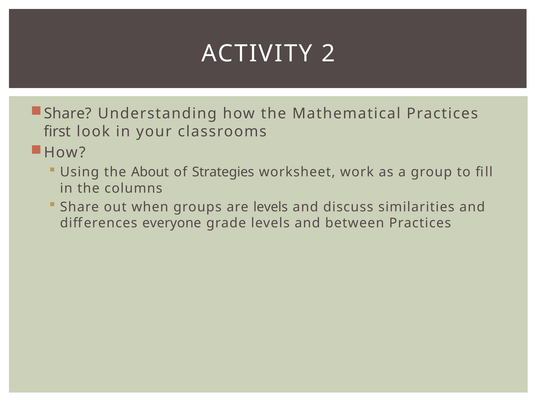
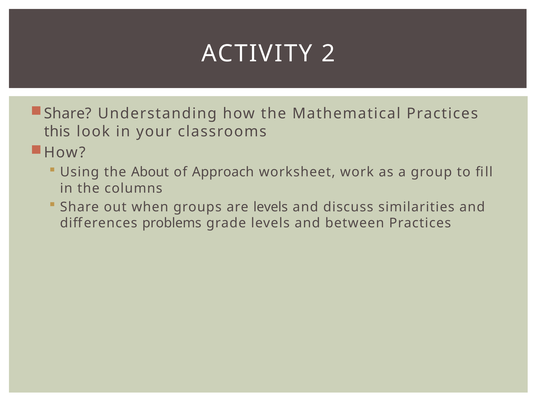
first: first -> this
Strategies: Strategies -> Approach
everyone: everyone -> problems
